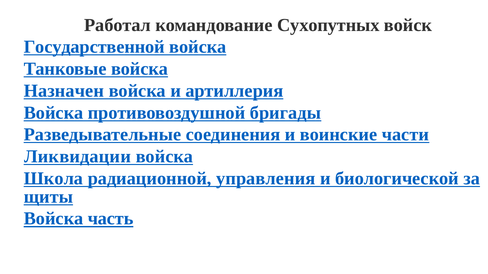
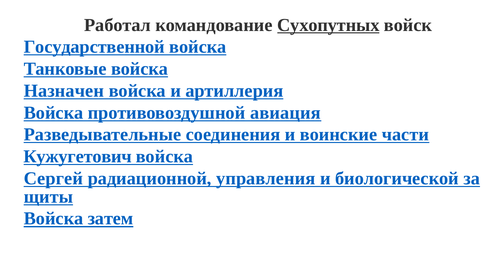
Сухопутных underline: none -> present
бригады: бригады -> авиация
Ликвидации: Ликвидации -> Кужугетович
Школа: Школа -> Сергей
часть: часть -> затем
